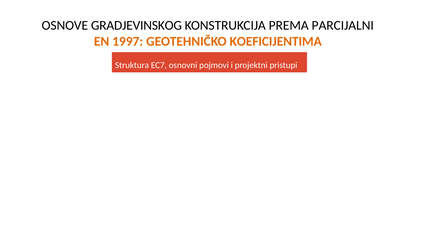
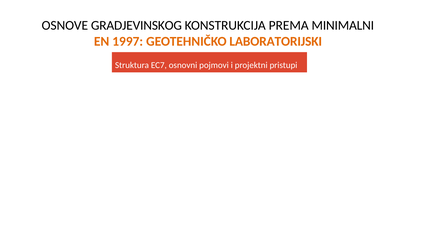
PARCIJALNI: PARCIJALNI -> MINIMALNI
KOEFICIJENTIMA: KOEFICIJENTIMA -> LABORATORIJSKI
